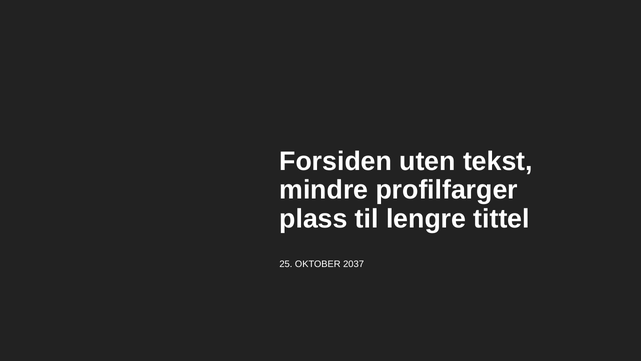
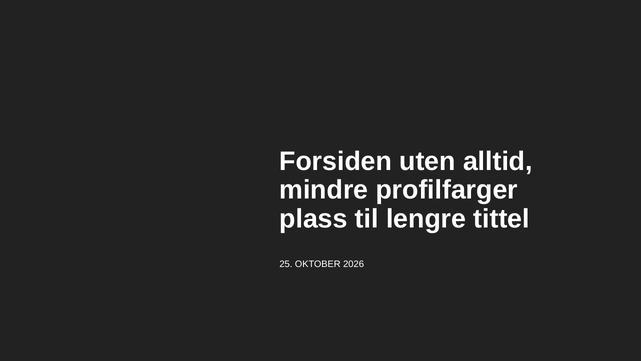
tekst: tekst -> alltid
2037: 2037 -> 2026
